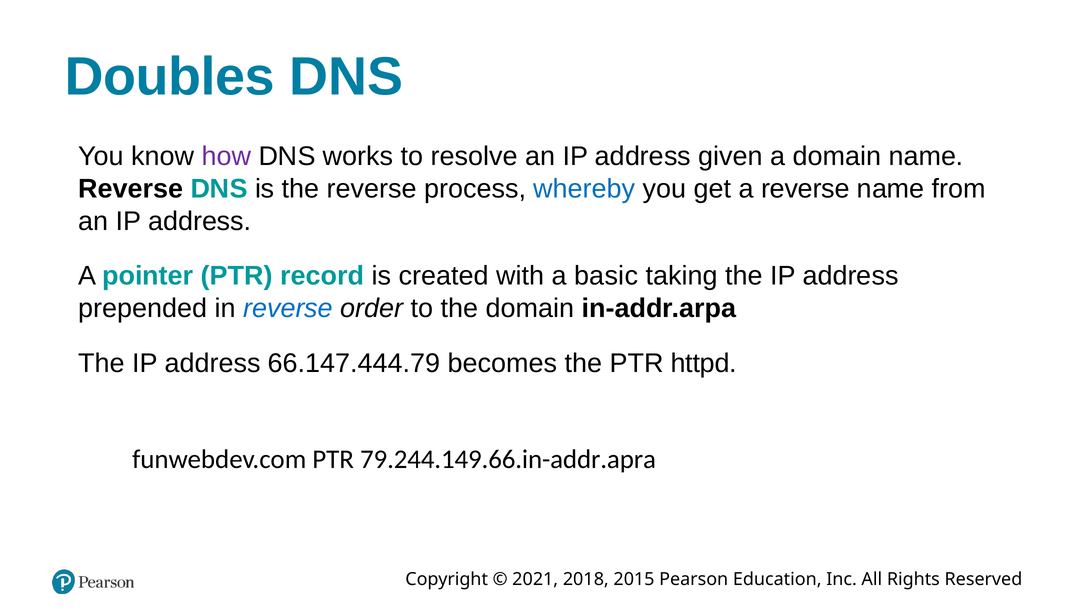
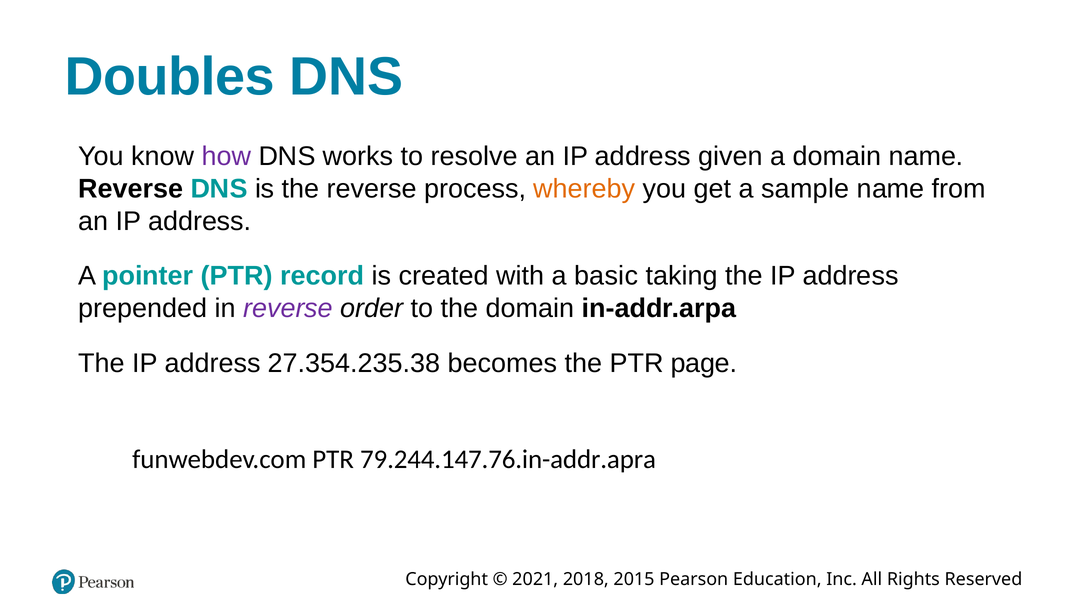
whereby colour: blue -> orange
a reverse: reverse -> sample
reverse at (288, 308) colour: blue -> purple
66.147.444.79: 66.147.444.79 -> 27.354.235.38
httpd: httpd -> page
79.244.149.66.in-addr.apra: 79.244.149.66.in-addr.apra -> 79.244.147.76.in-addr.apra
